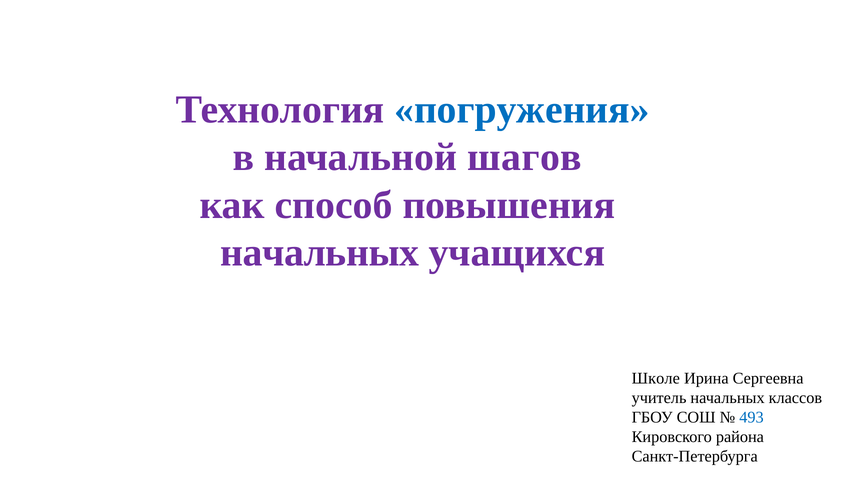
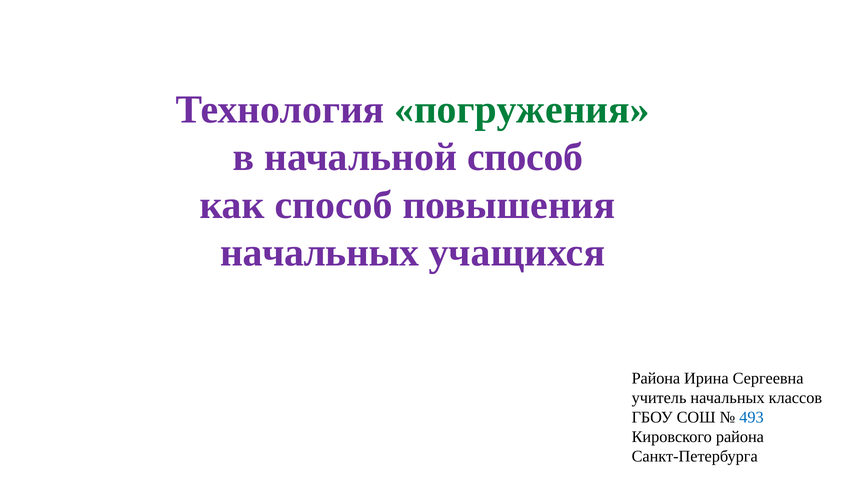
погружения colour: blue -> green
начальной шагов: шагов -> способ
Школе at (656, 378): Школе -> Района
